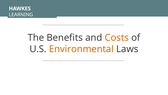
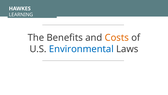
Environmental colour: orange -> blue
